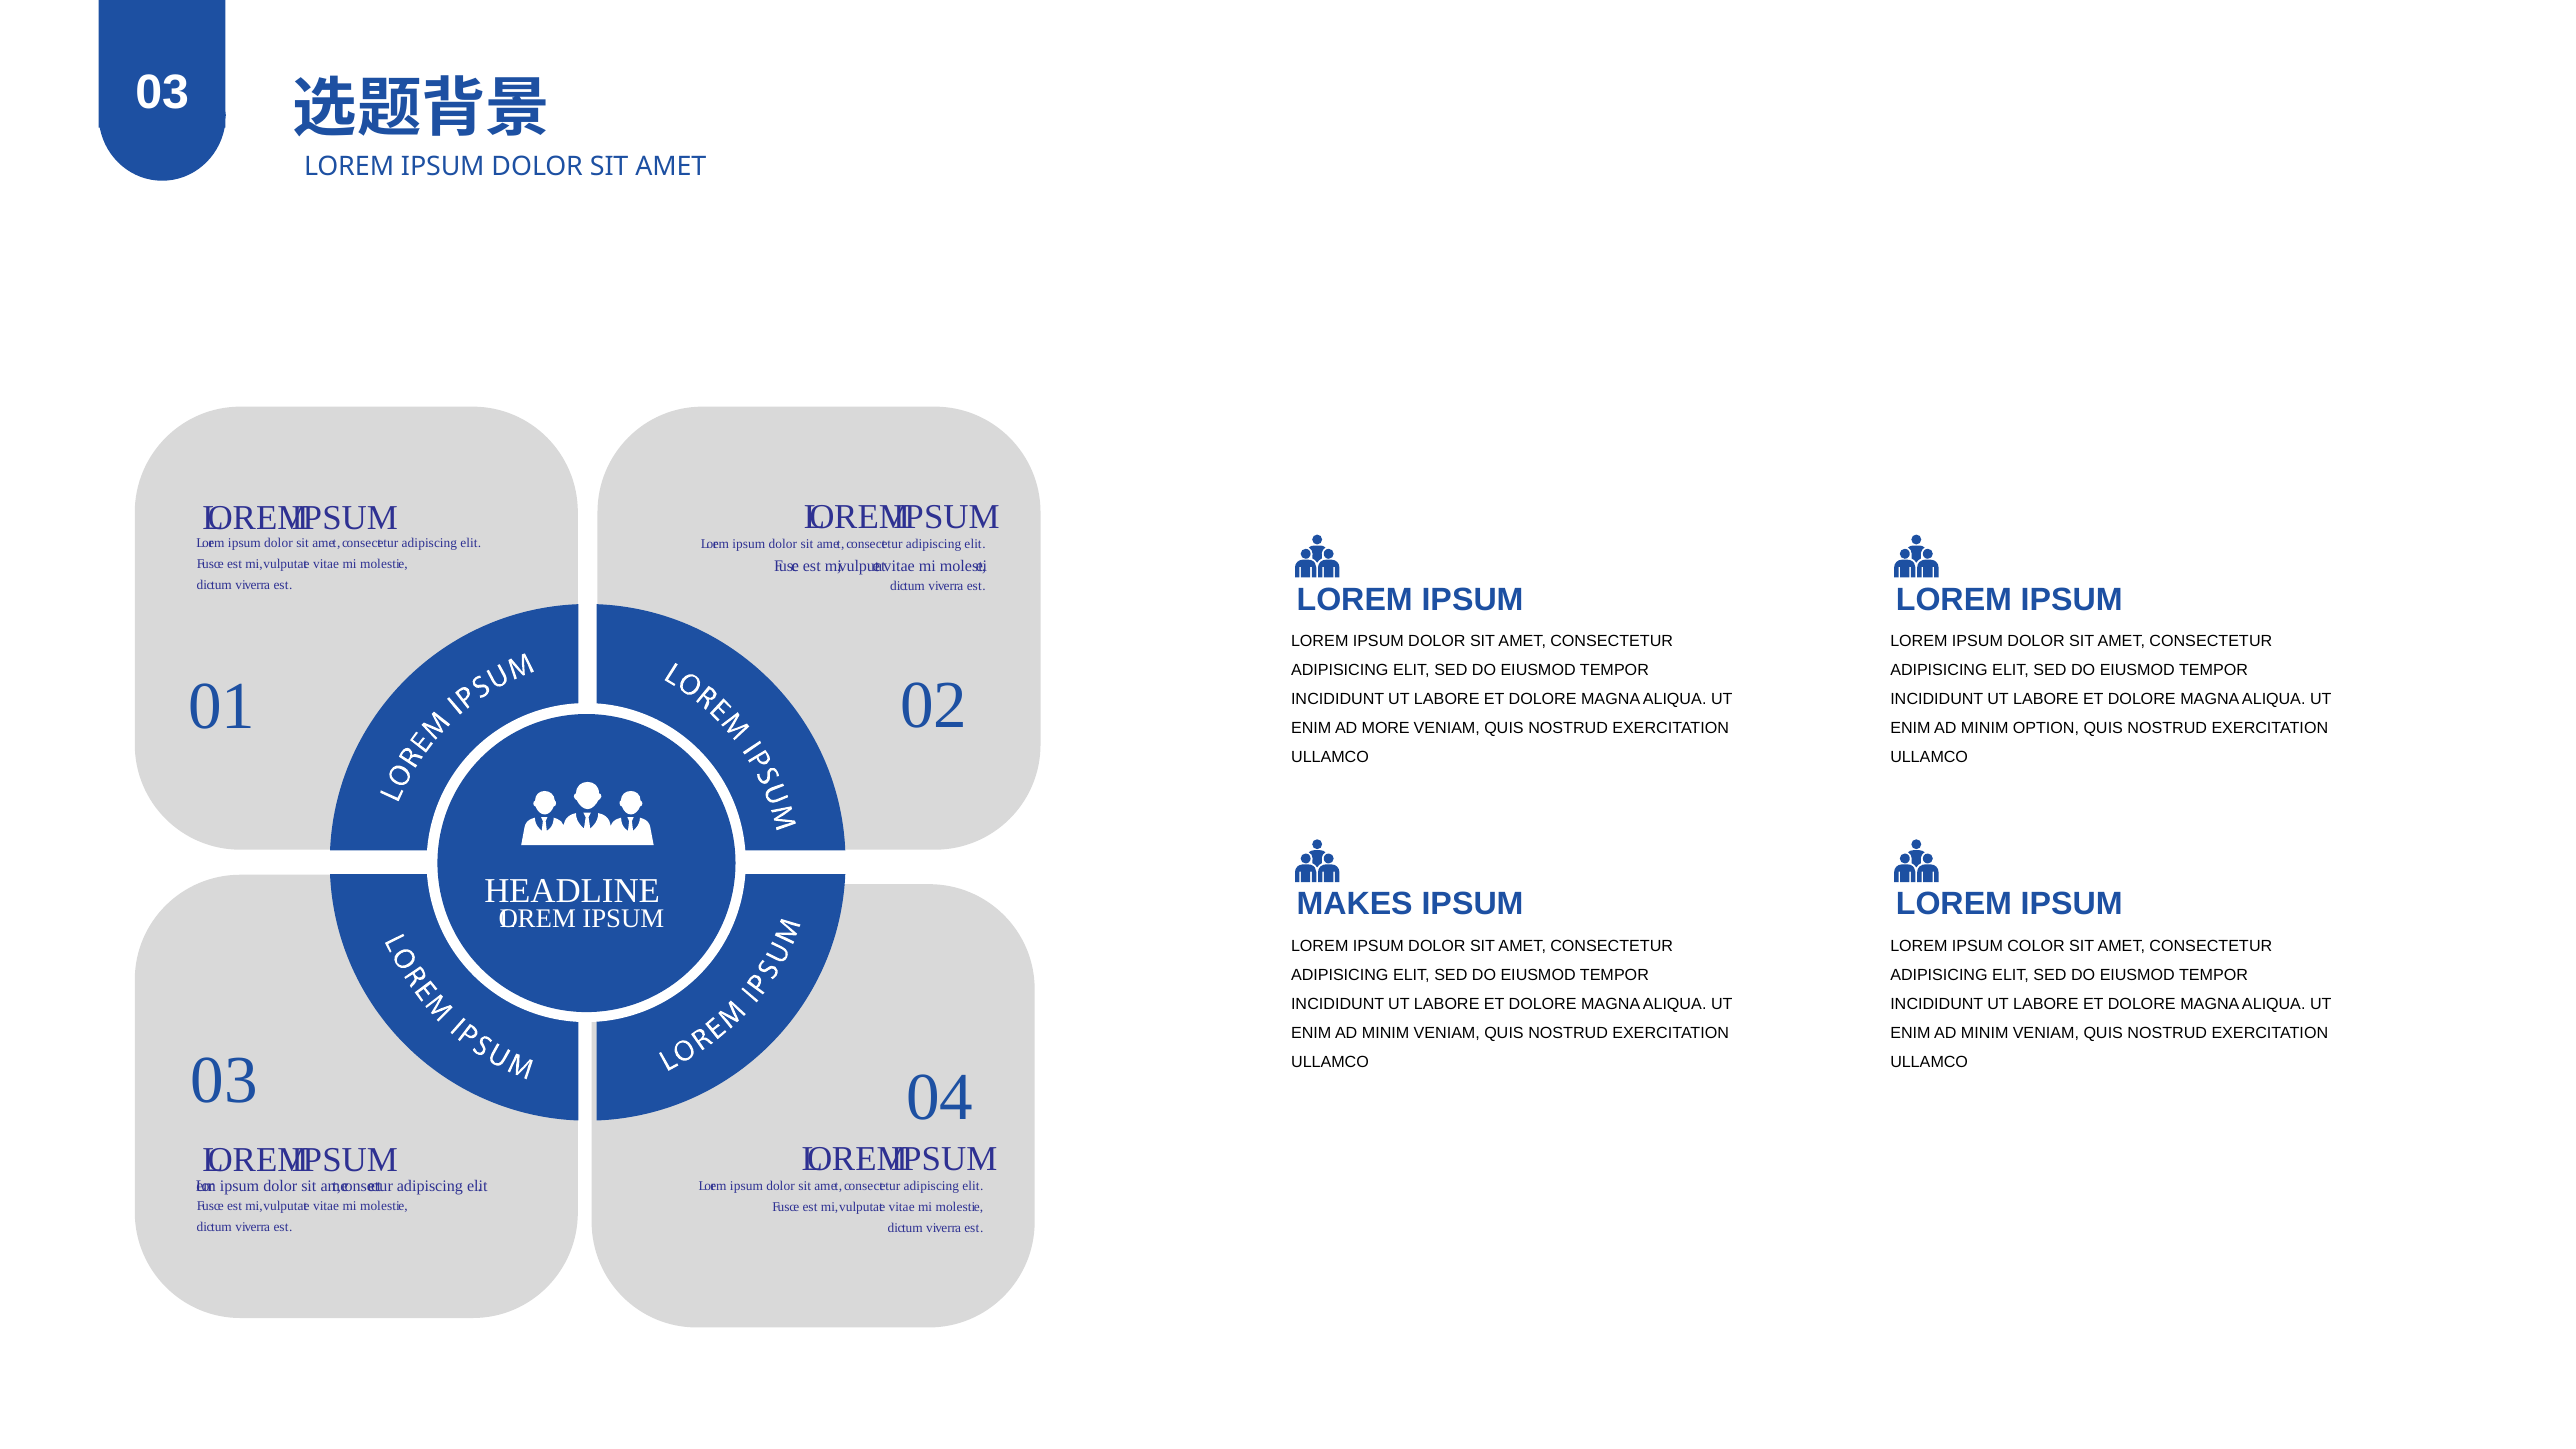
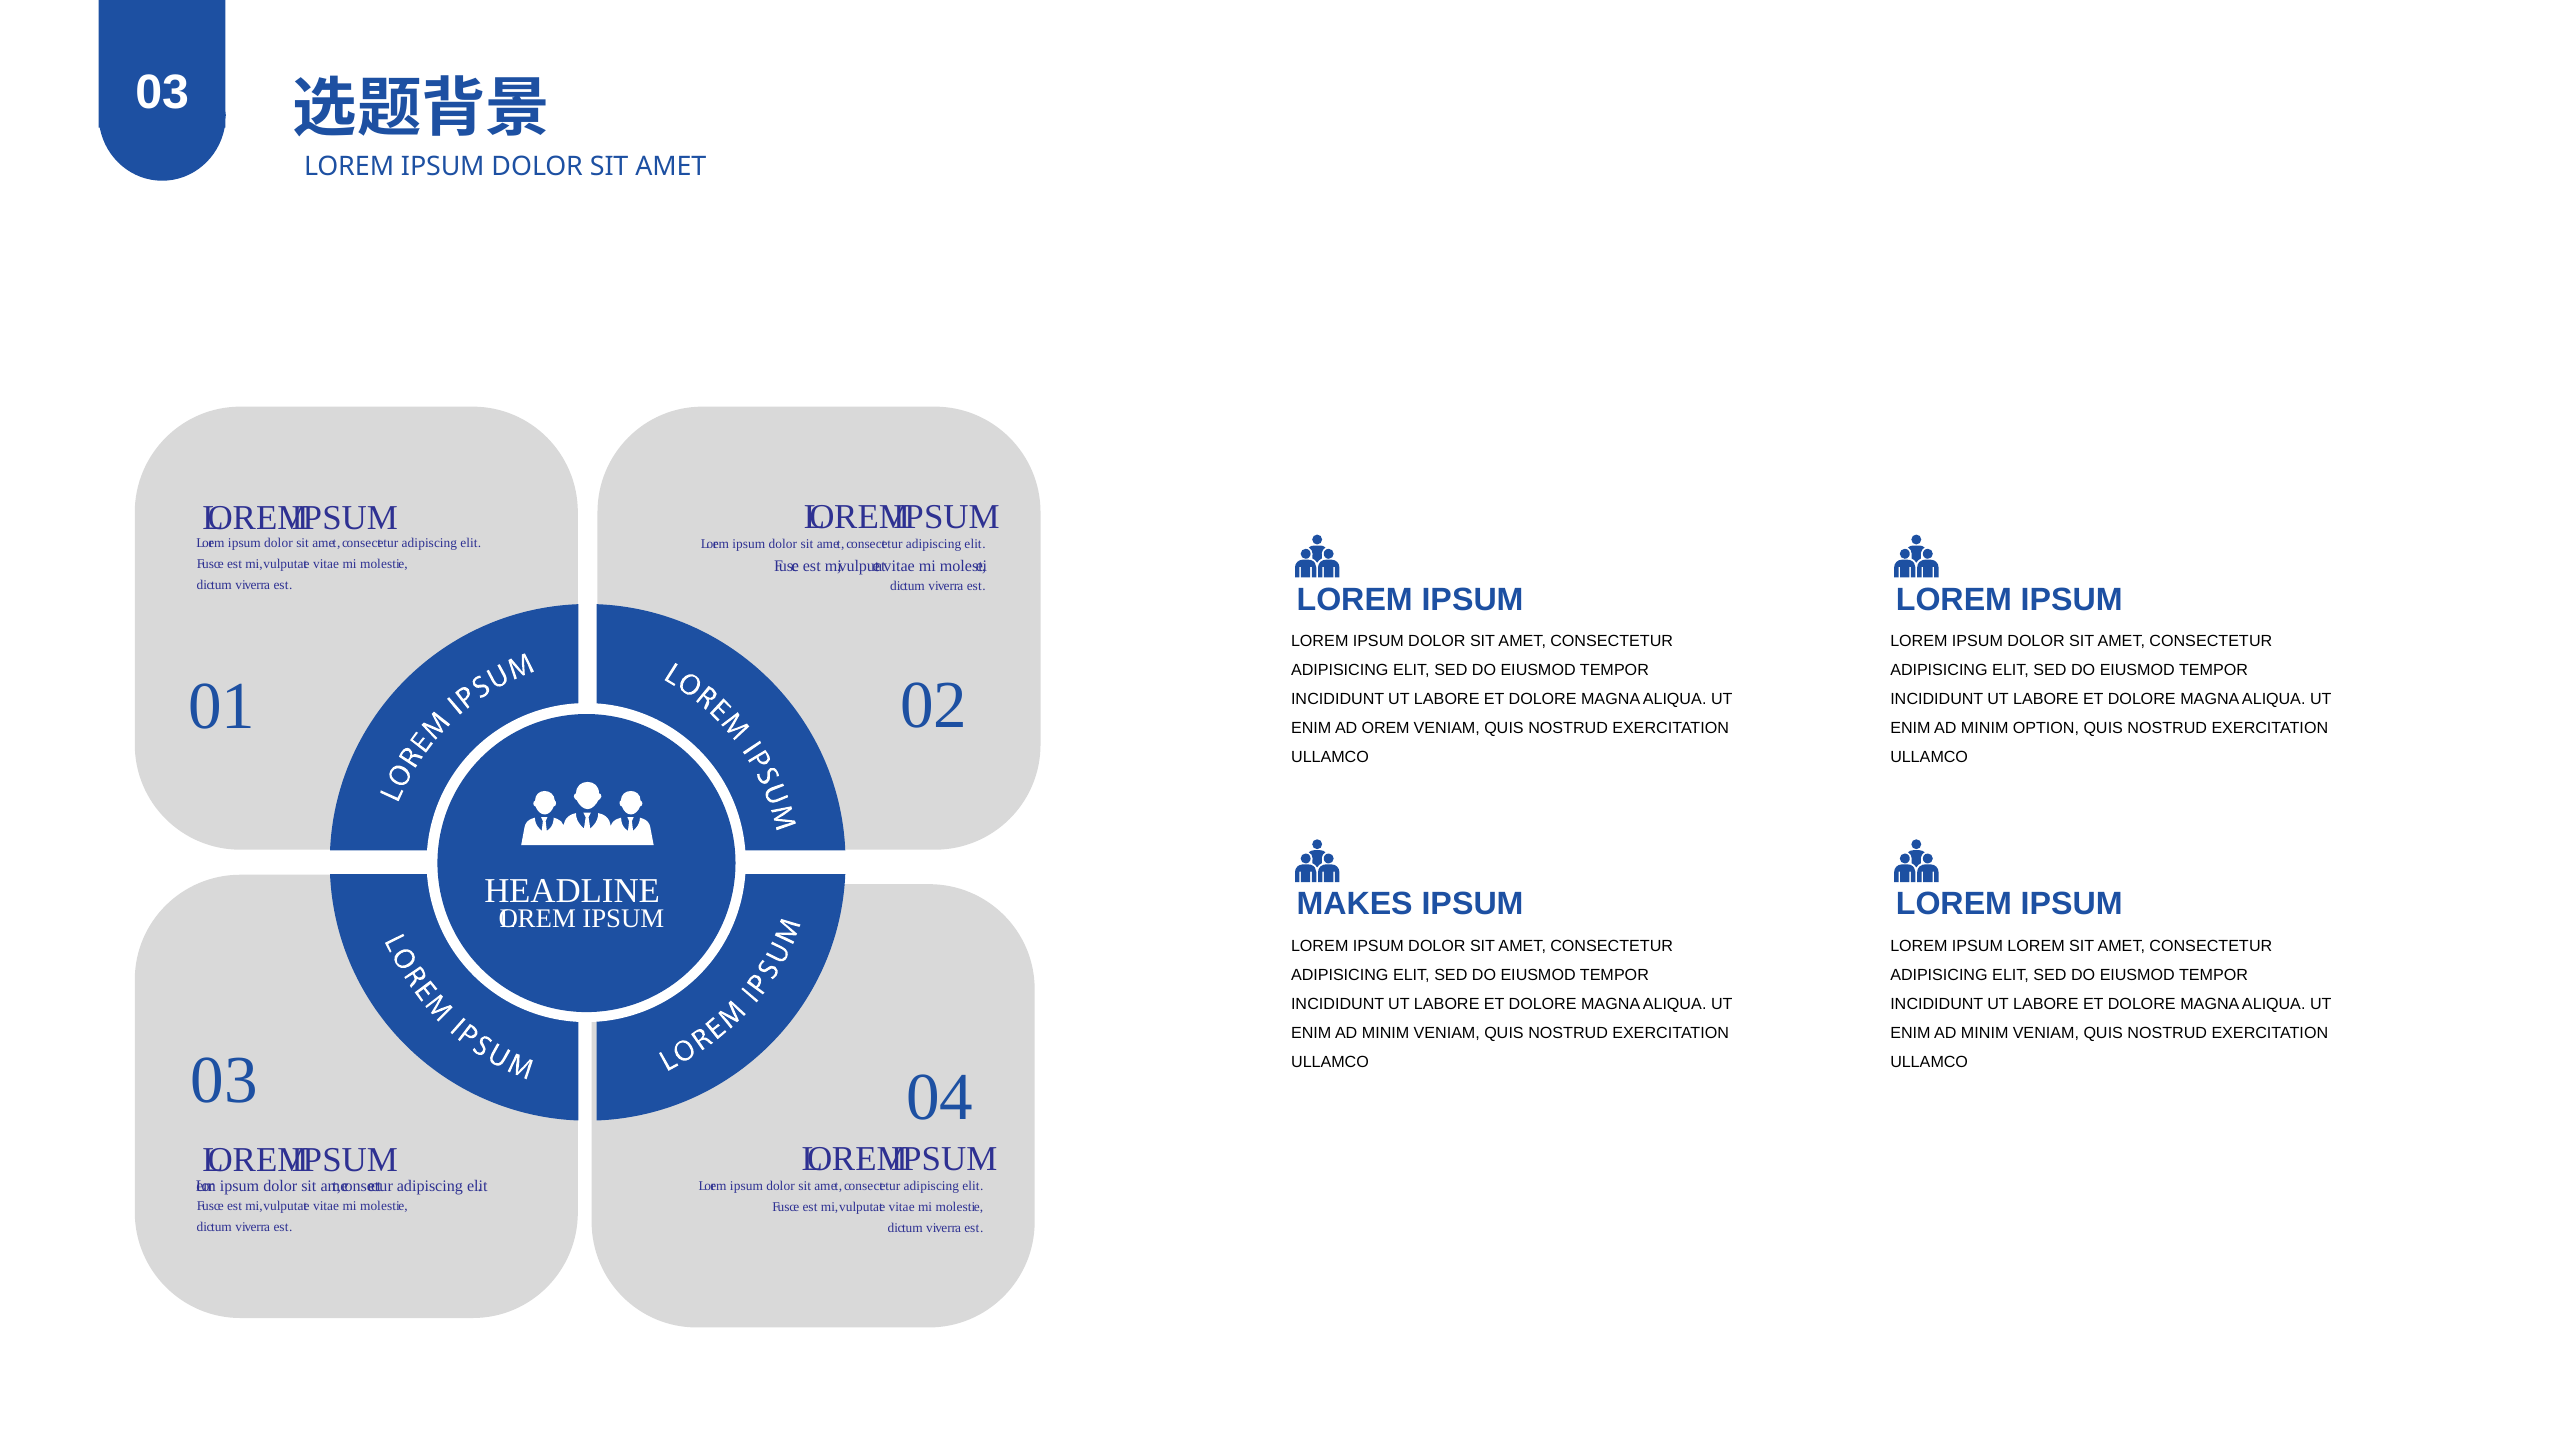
AD MORE: MORE -> OREM
COLOR at (2036, 946): COLOR -> LOREM
